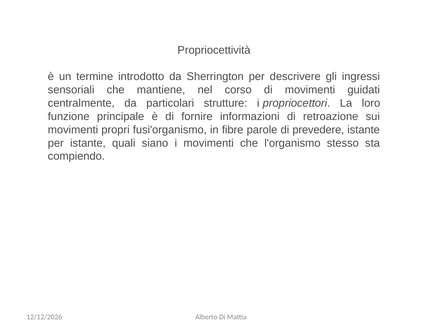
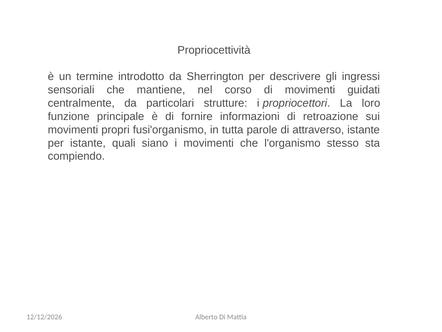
fibre: fibre -> tutta
prevedere: prevedere -> attraverso
